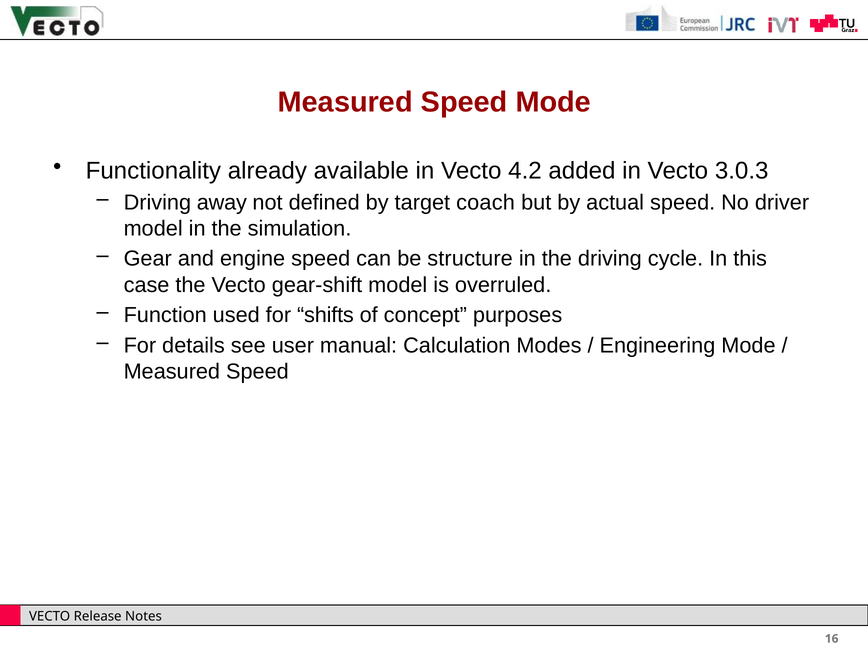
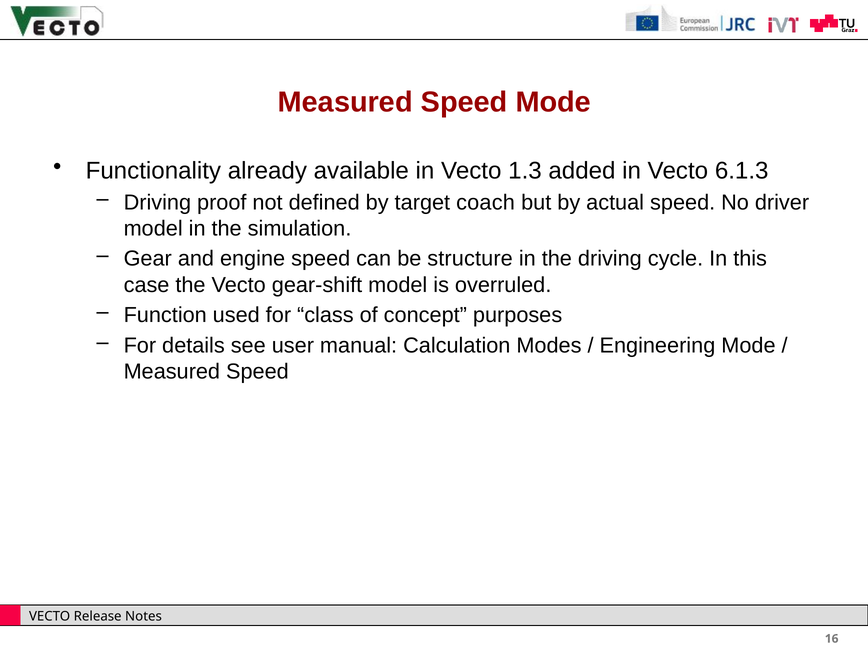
4.2: 4.2 -> 1.3
3.0.3: 3.0.3 -> 6.1.3
away: away -> proof
shifts: shifts -> class
